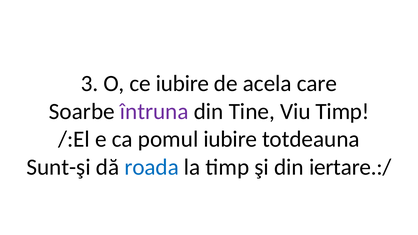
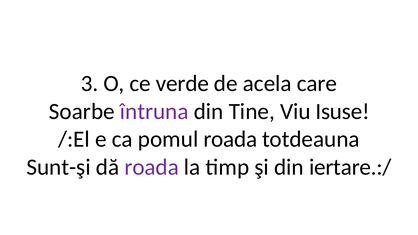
ce iubire: iubire -> verde
Viu Timp: Timp -> Isuse
pomul iubire: iubire -> roada
roada at (152, 167) colour: blue -> purple
